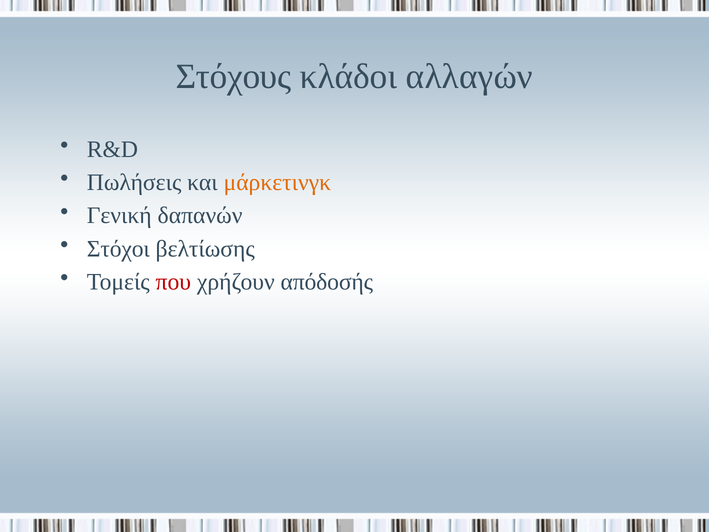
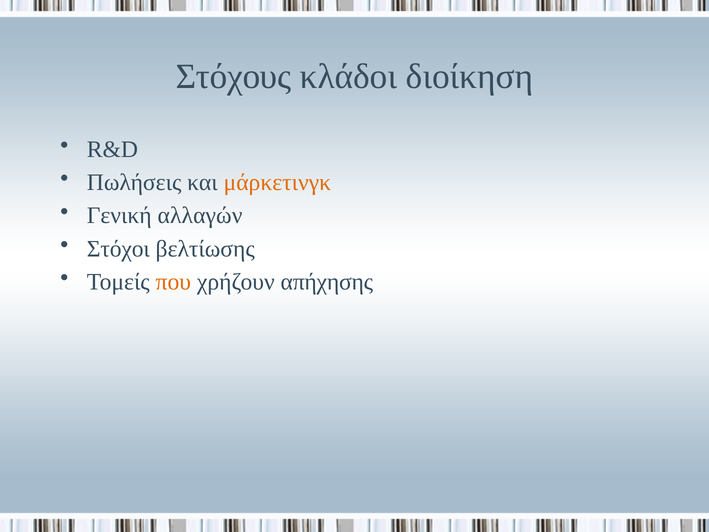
αλλαγών: αλλαγών -> διοίκηση
δαπανών: δαπανών -> αλλαγών
που colour: red -> orange
απόδοσής: απόδοσής -> απήχησης
